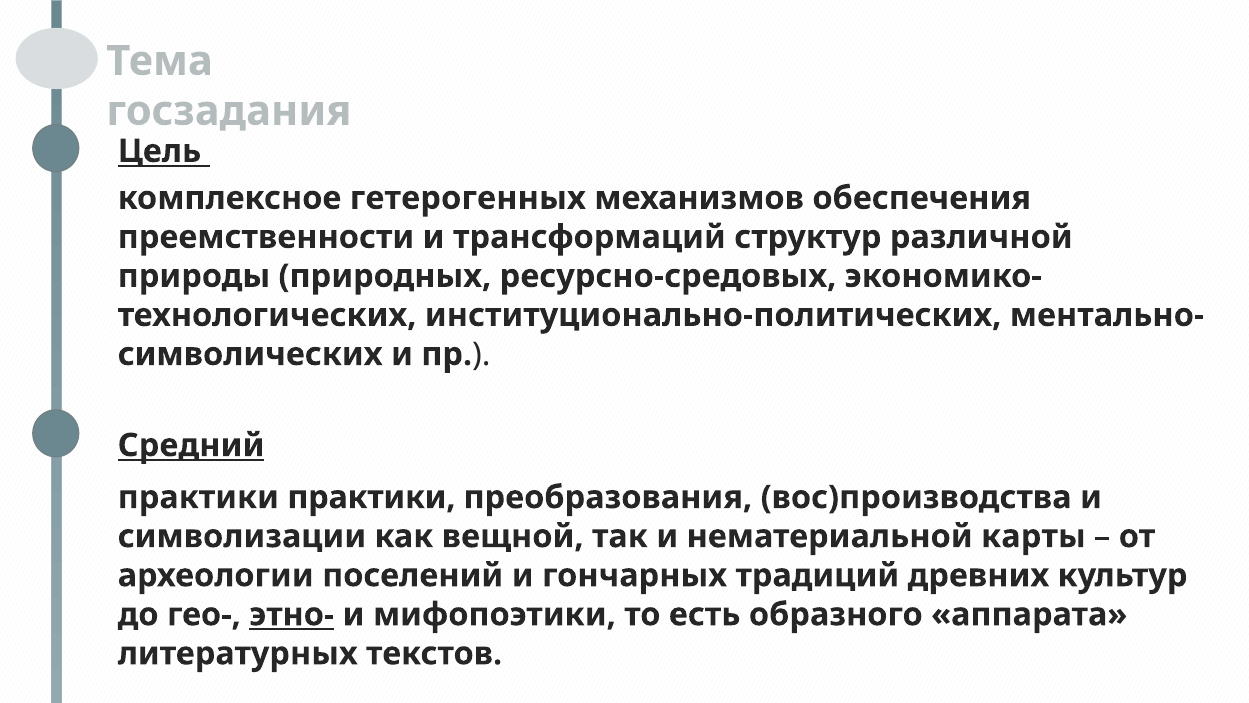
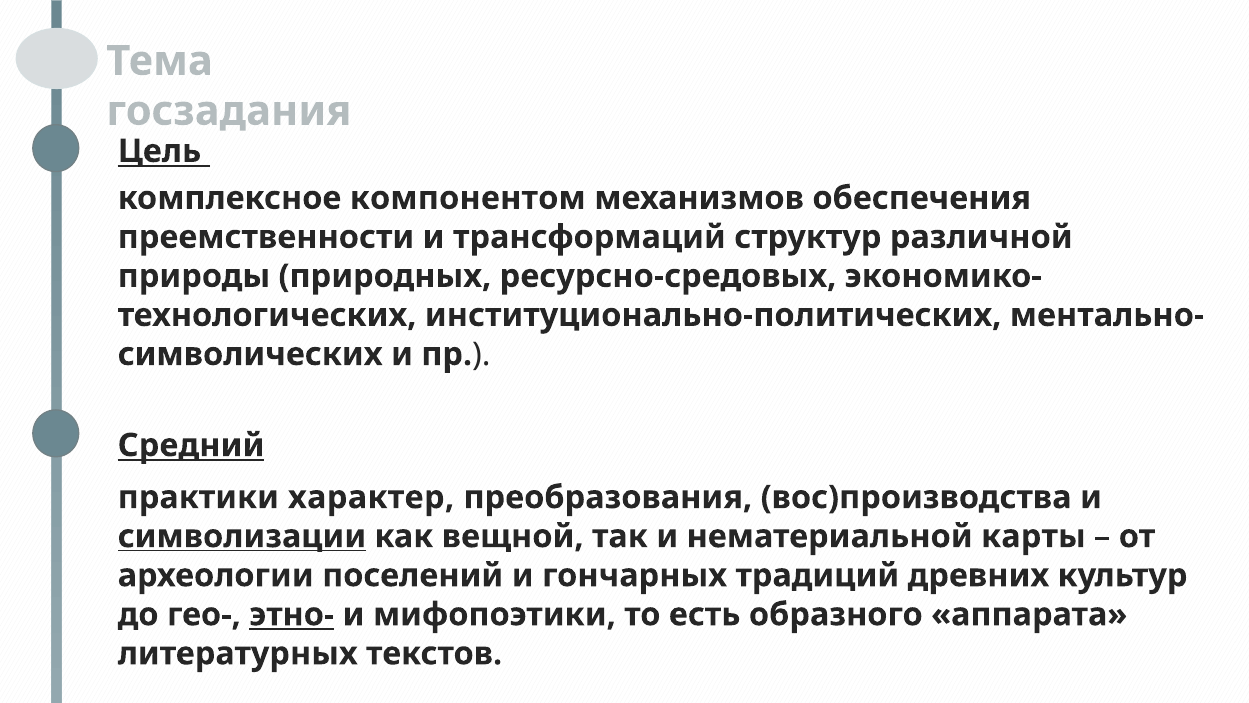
гетерогенных: гетерогенных -> компонентом
практики практики: практики -> характер
символизации underline: none -> present
